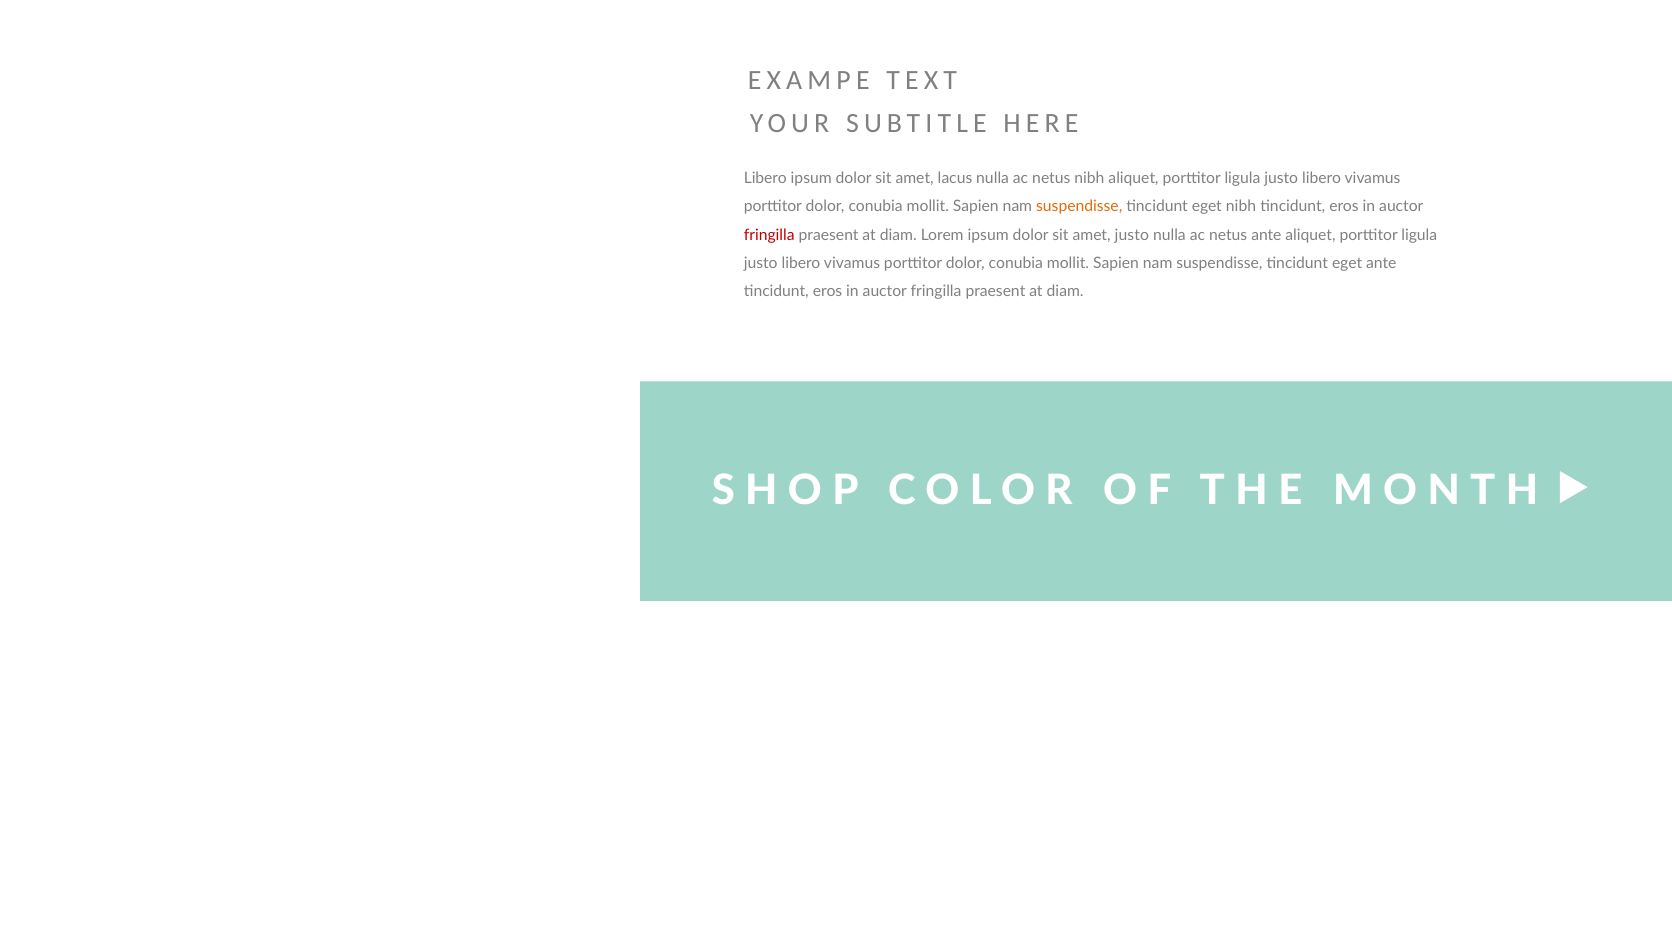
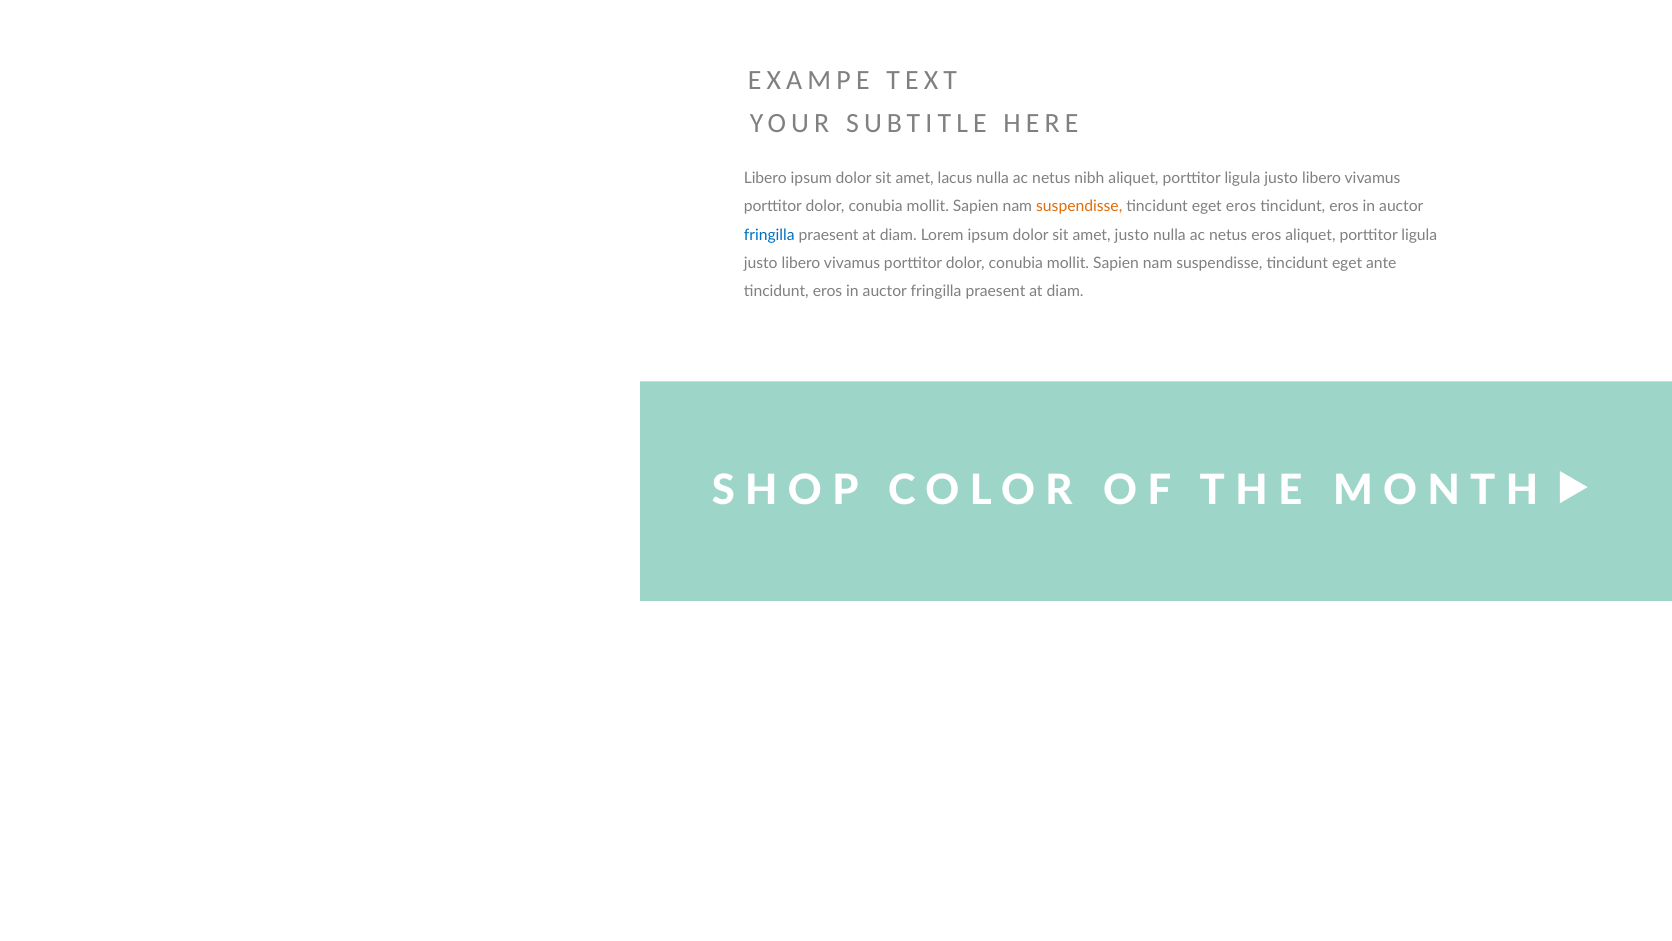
eget nibh: nibh -> eros
fringilla at (769, 235) colour: red -> blue
netus ante: ante -> eros
